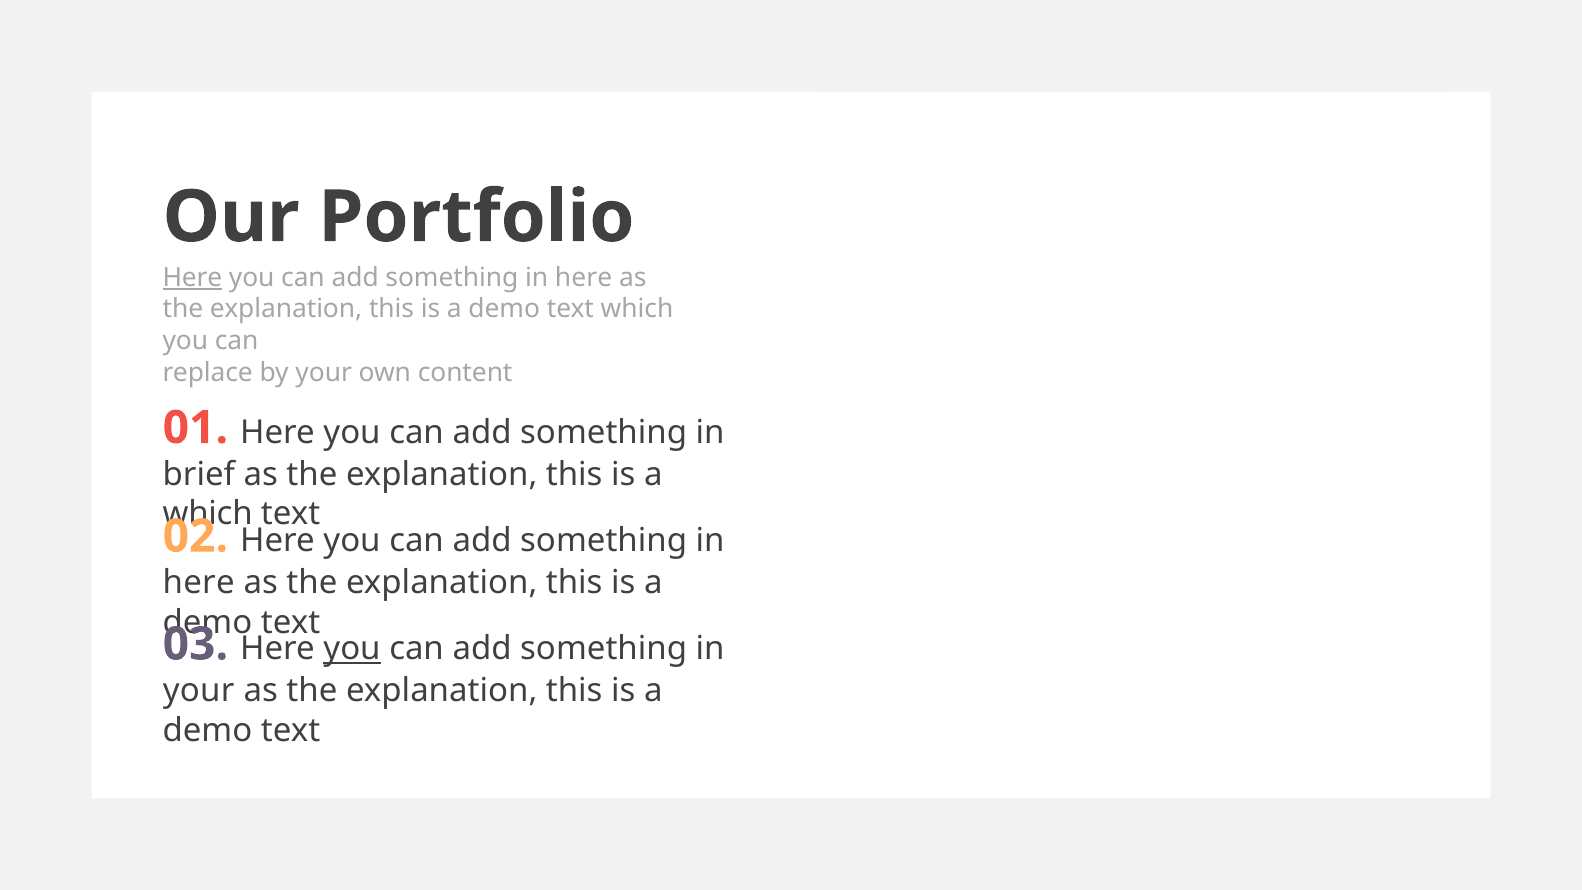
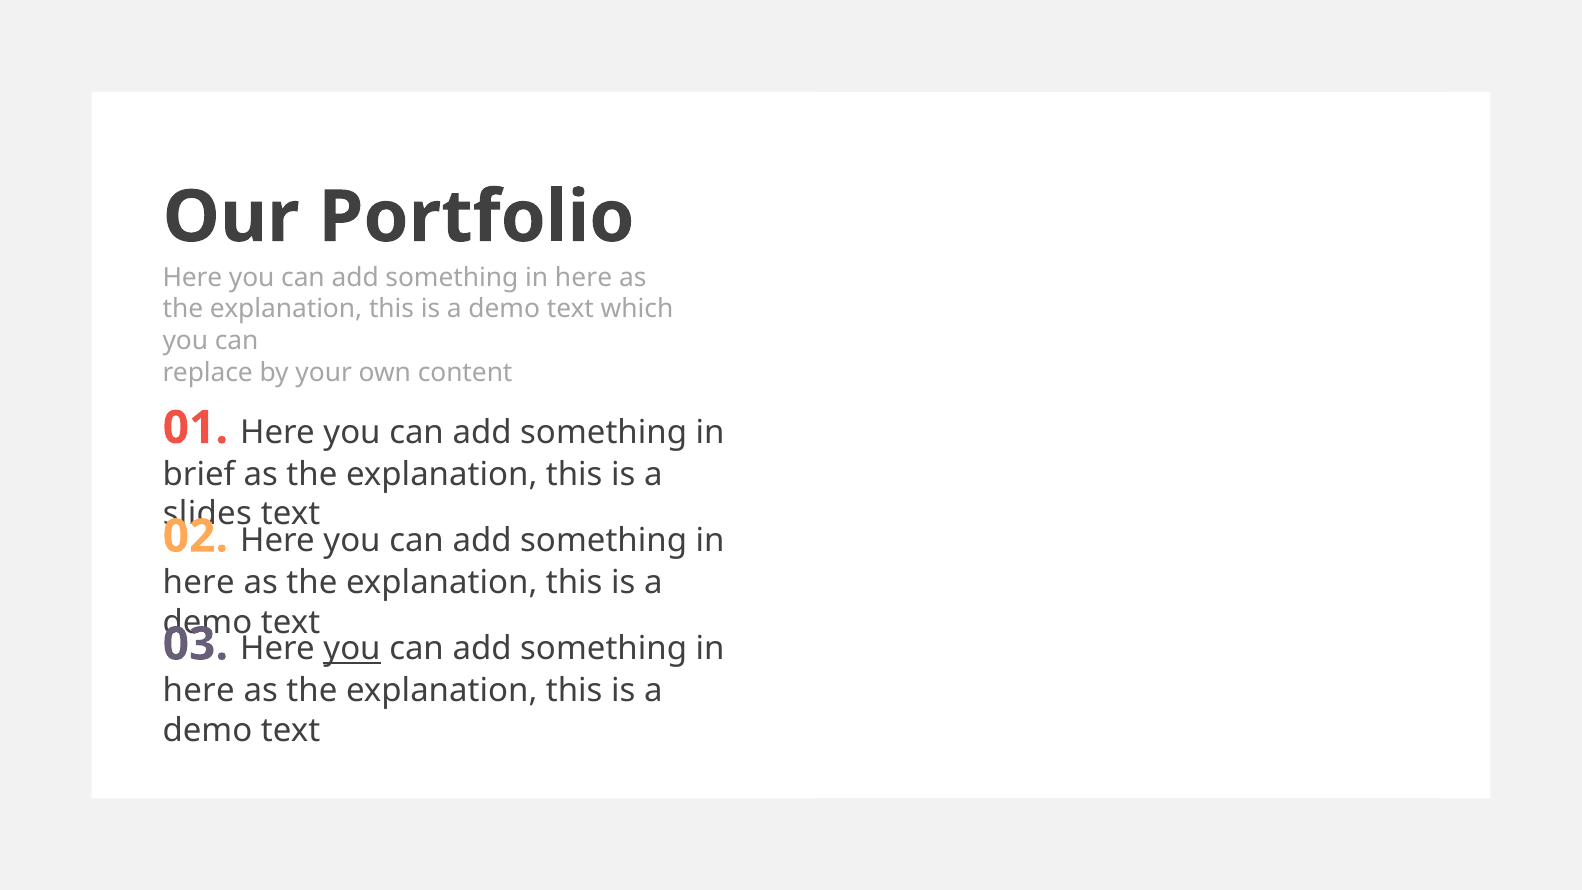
Here at (192, 278) underline: present -> none
which at (208, 514): which -> slides
your at (199, 691): your -> here
